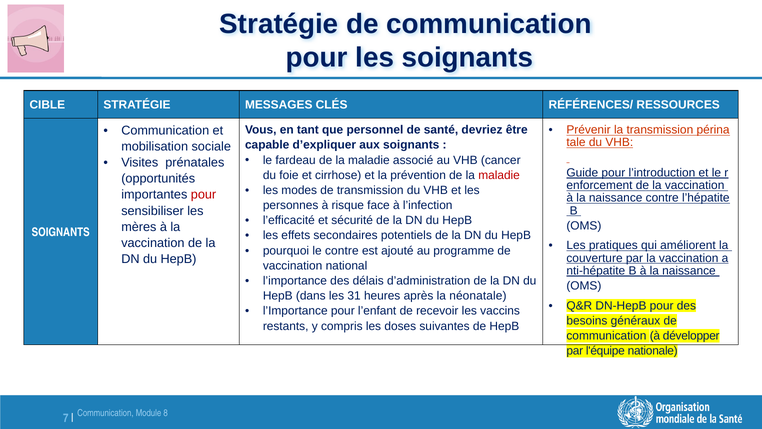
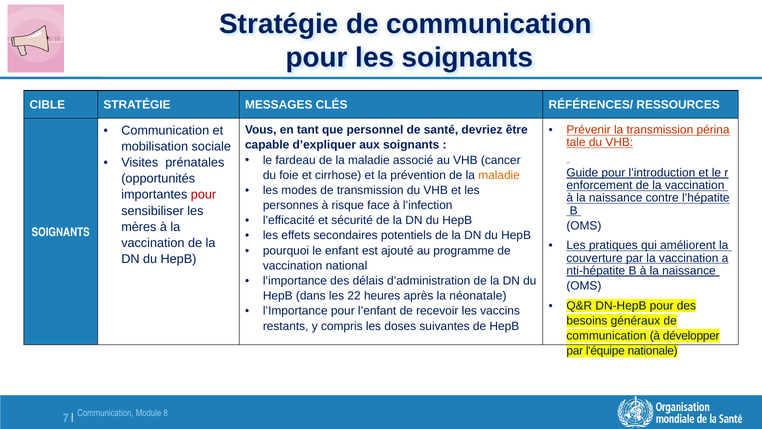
maladie at (499, 175) colour: red -> orange
le contre: contre -> enfant
31: 31 -> 22
